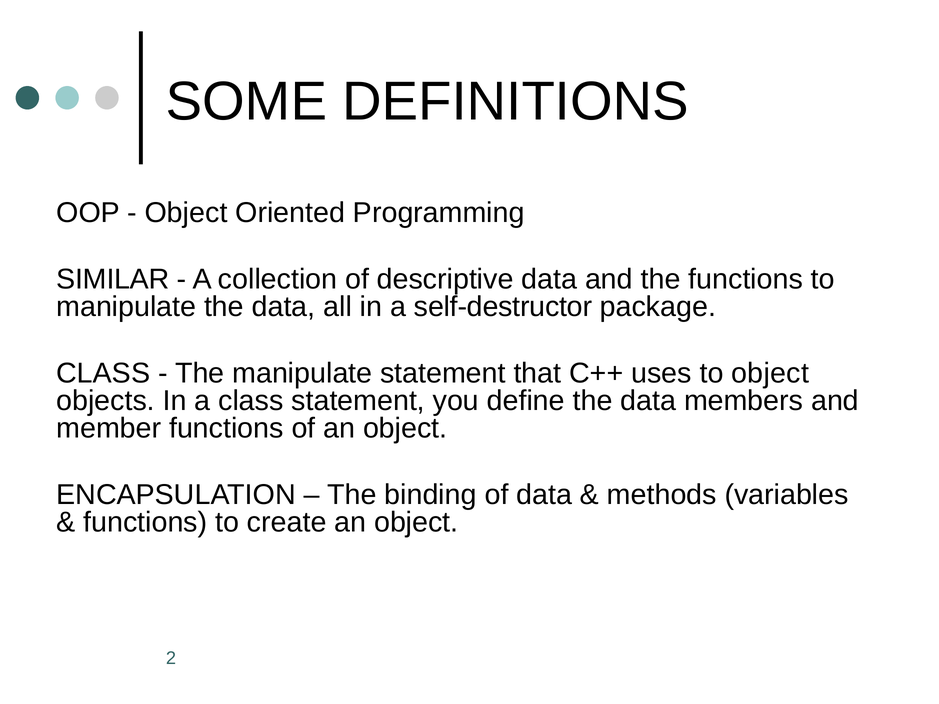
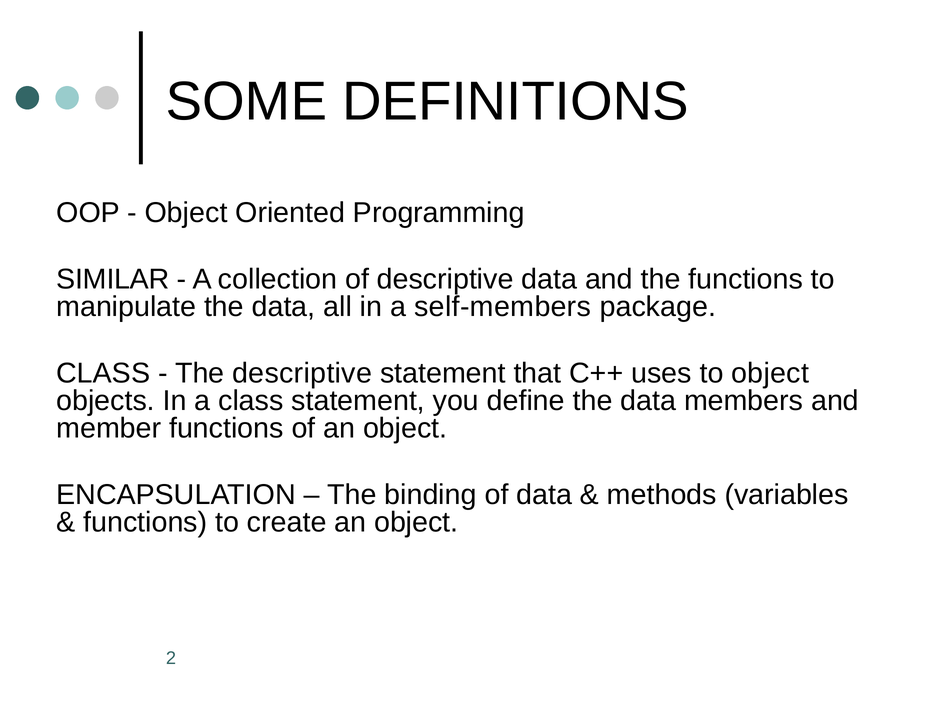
self-destructor: self-destructor -> self-members
The manipulate: manipulate -> descriptive
